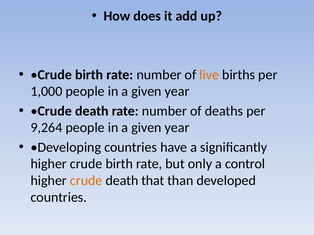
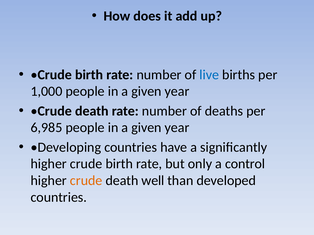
live colour: orange -> blue
9,264: 9,264 -> 6,985
that: that -> well
